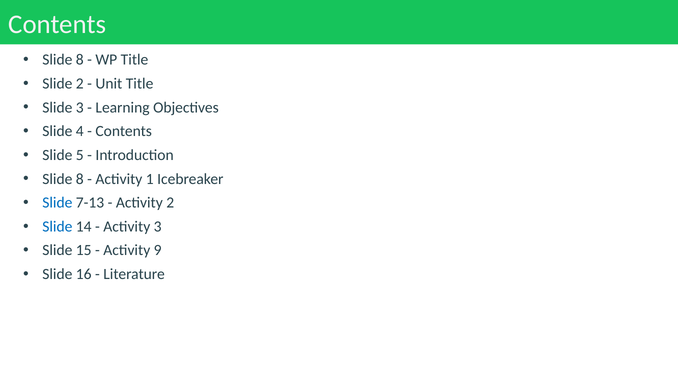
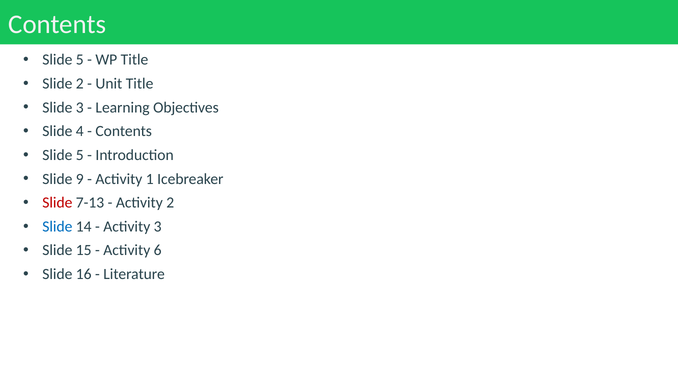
8 at (80, 60): 8 -> 5
8 at (80, 179): 8 -> 9
Slide at (57, 203) colour: blue -> red
9: 9 -> 6
